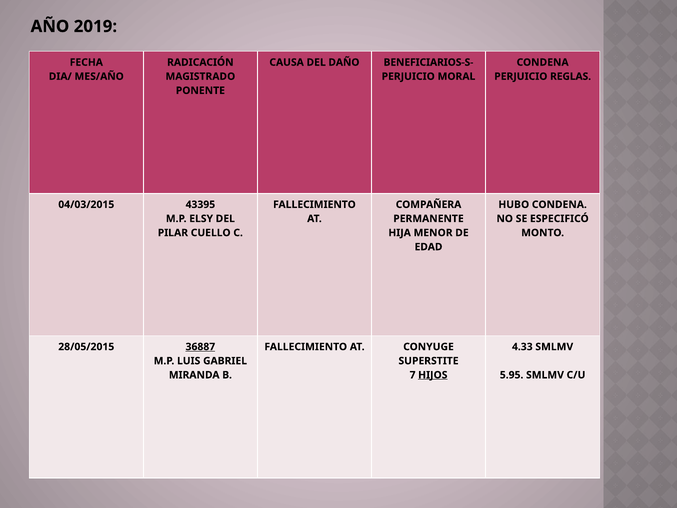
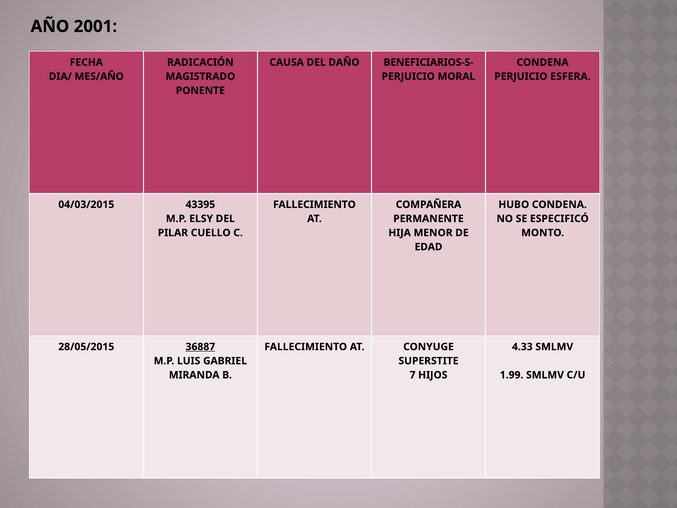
2019: 2019 -> 2001
REGLAS: REGLAS -> ESFERA
HIJOS underline: present -> none
5.95: 5.95 -> 1.99
